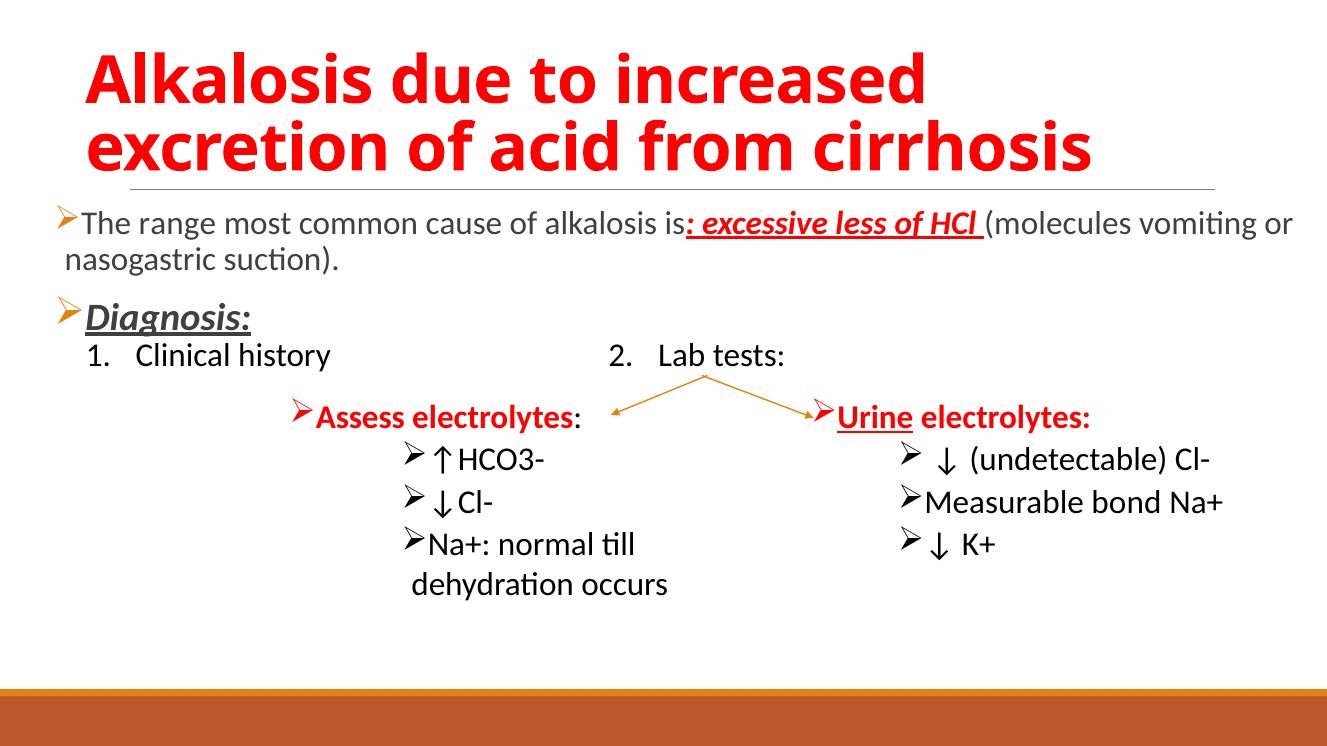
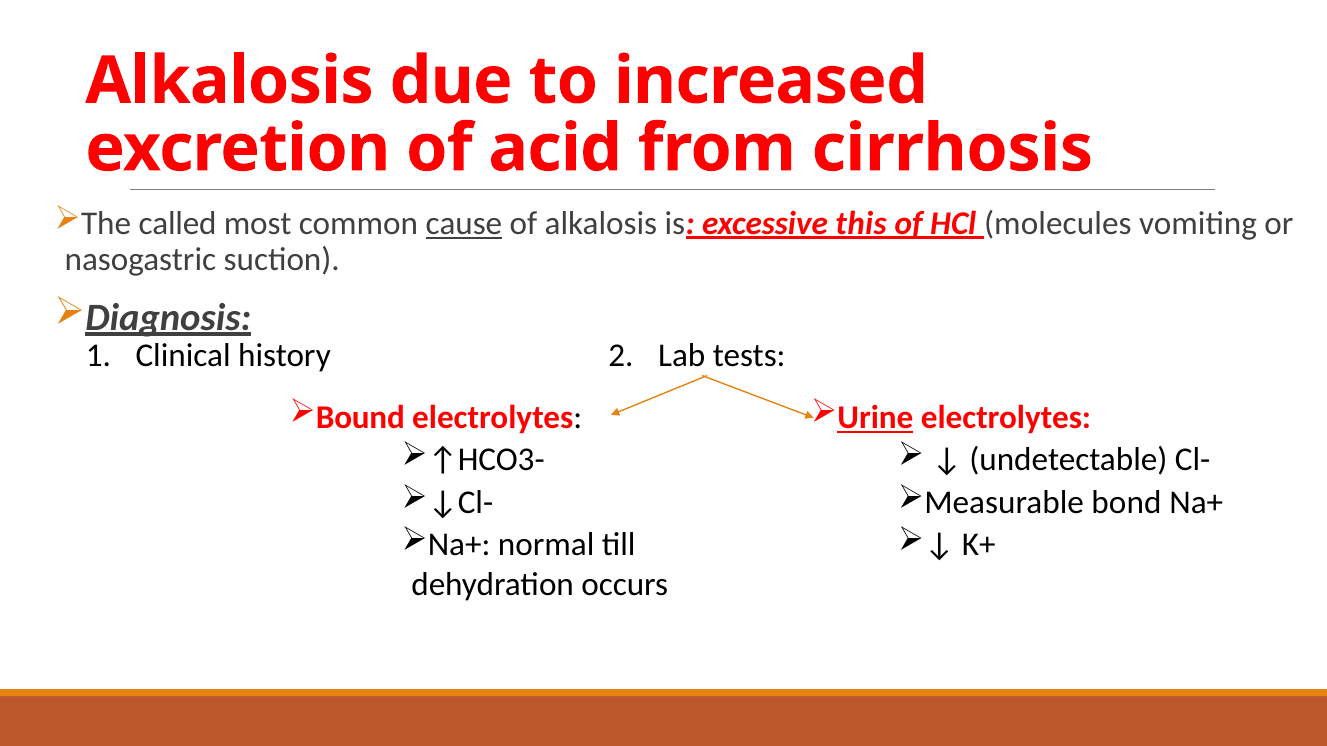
range: range -> called
cause underline: none -> present
less: less -> this
Assess: Assess -> Bound
